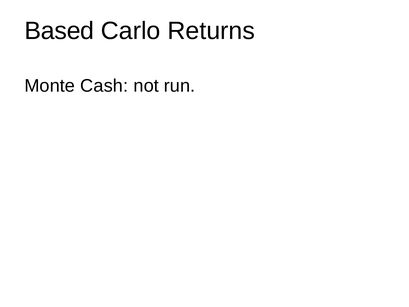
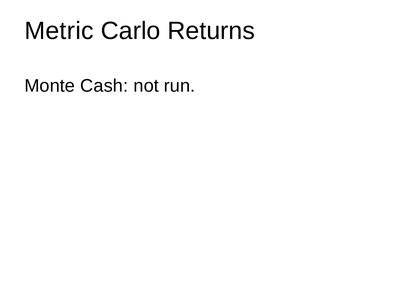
Based: Based -> Metric
